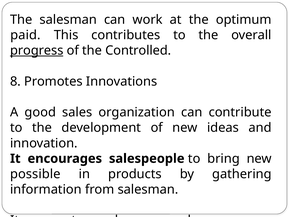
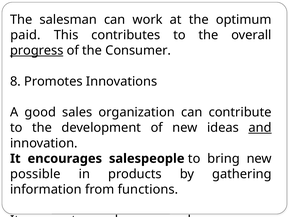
the Controlled: Controlled -> Consumer
and at (260, 128) underline: none -> present
from salesman: salesman -> functions
